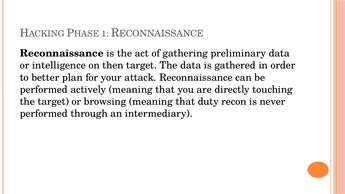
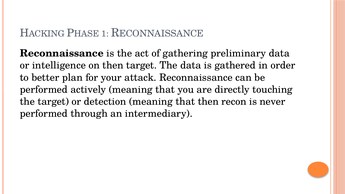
browsing: browsing -> detection
that duty: duty -> then
